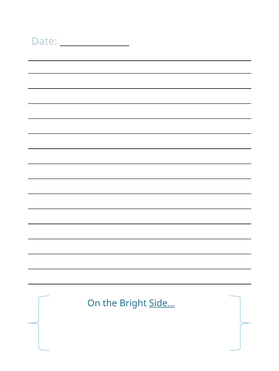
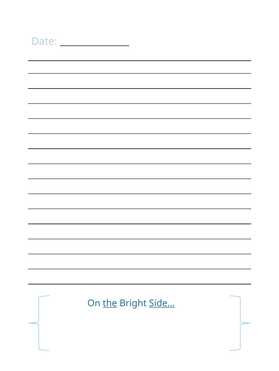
the underline: none -> present
